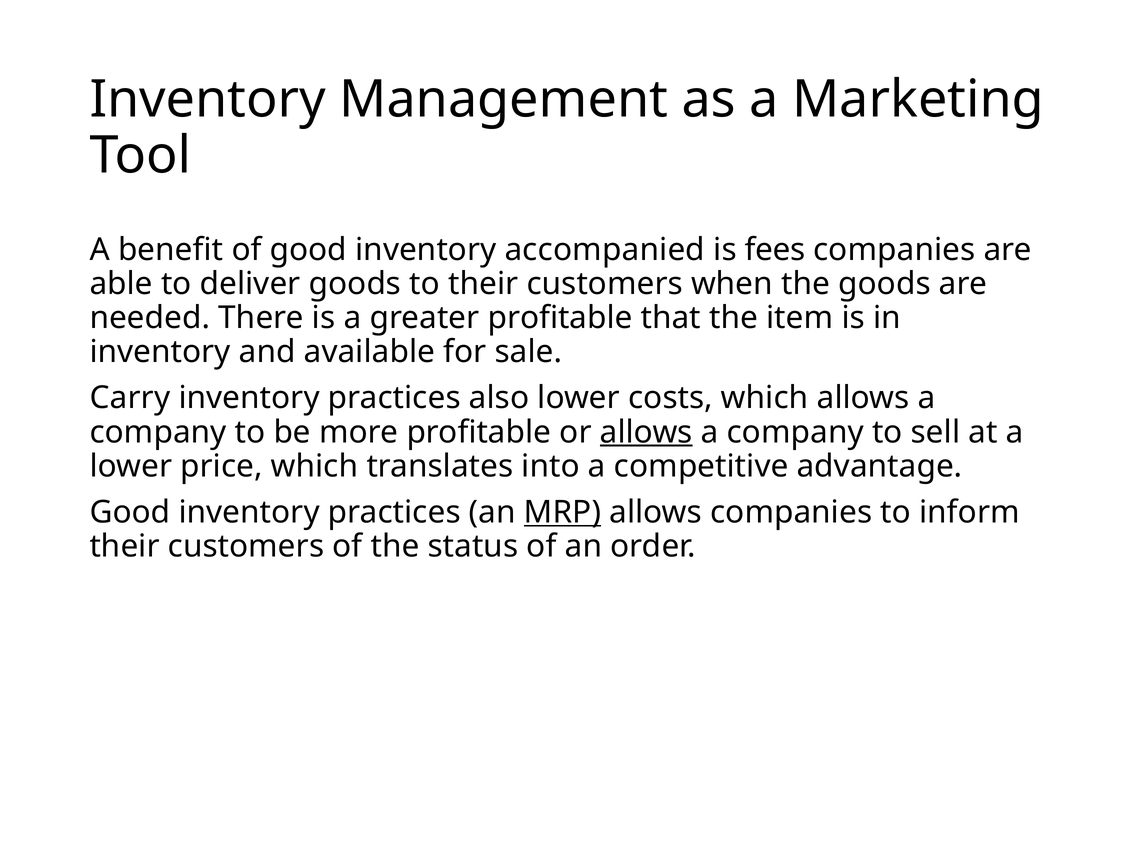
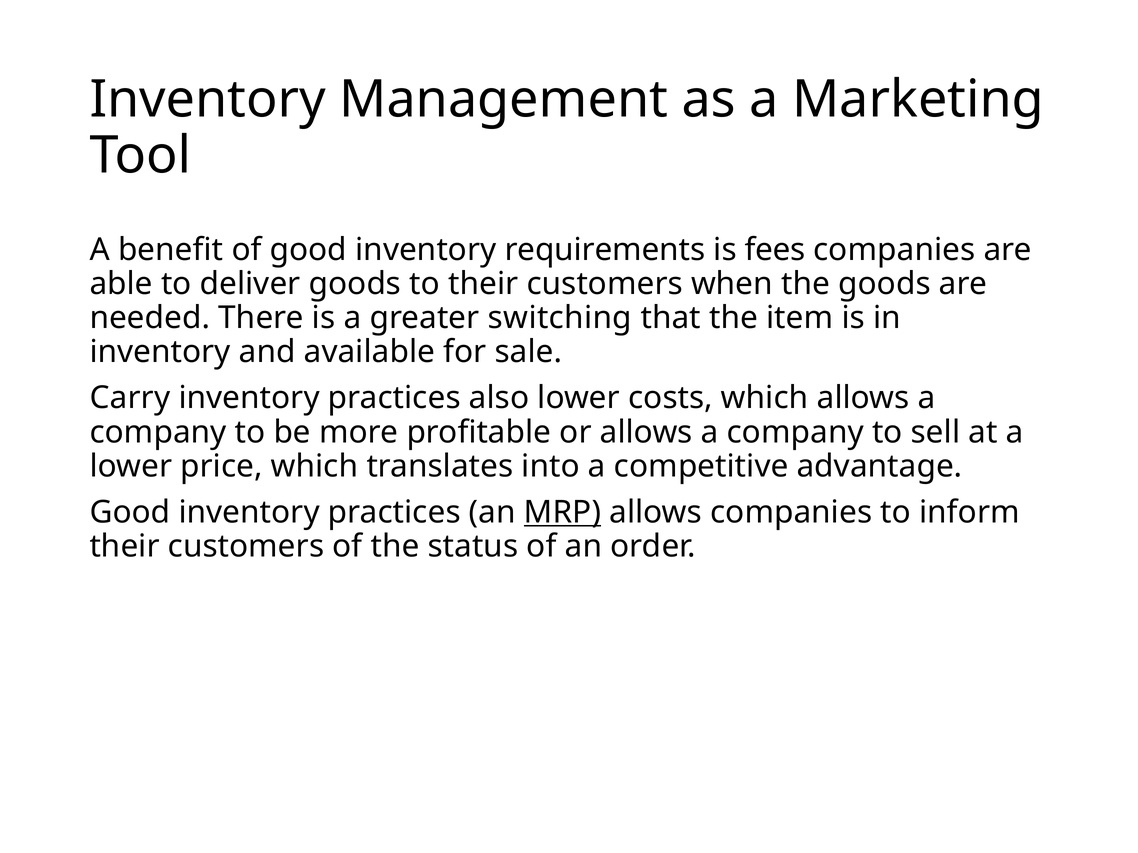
accompanied: accompanied -> requirements
greater profitable: profitable -> switching
allows at (646, 432) underline: present -> none
